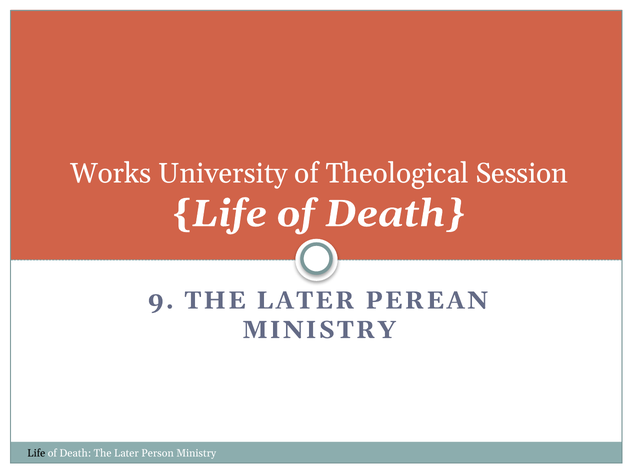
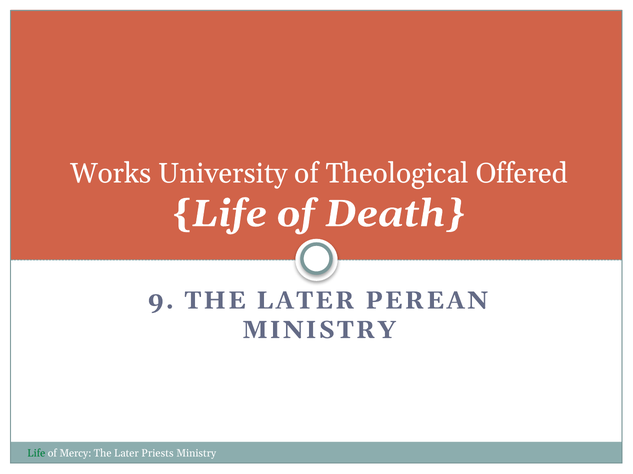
Session: Session -> Offered
Life at (36, 454) colour: black -> green
Death at (75, 454): Death -> Mercy
Person: Person -> Priests
